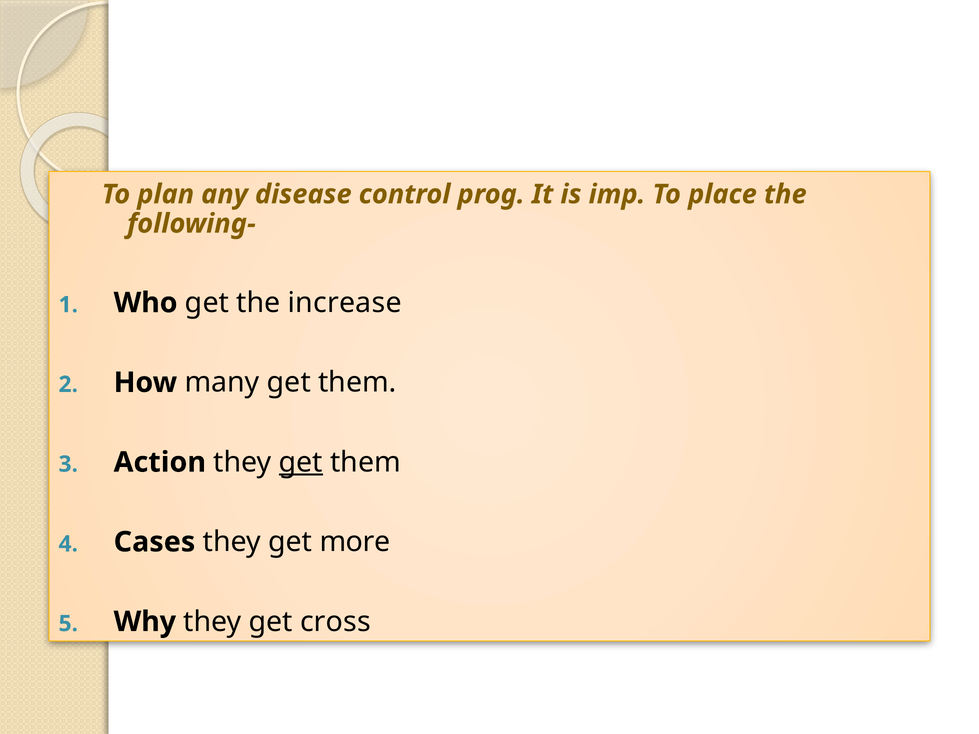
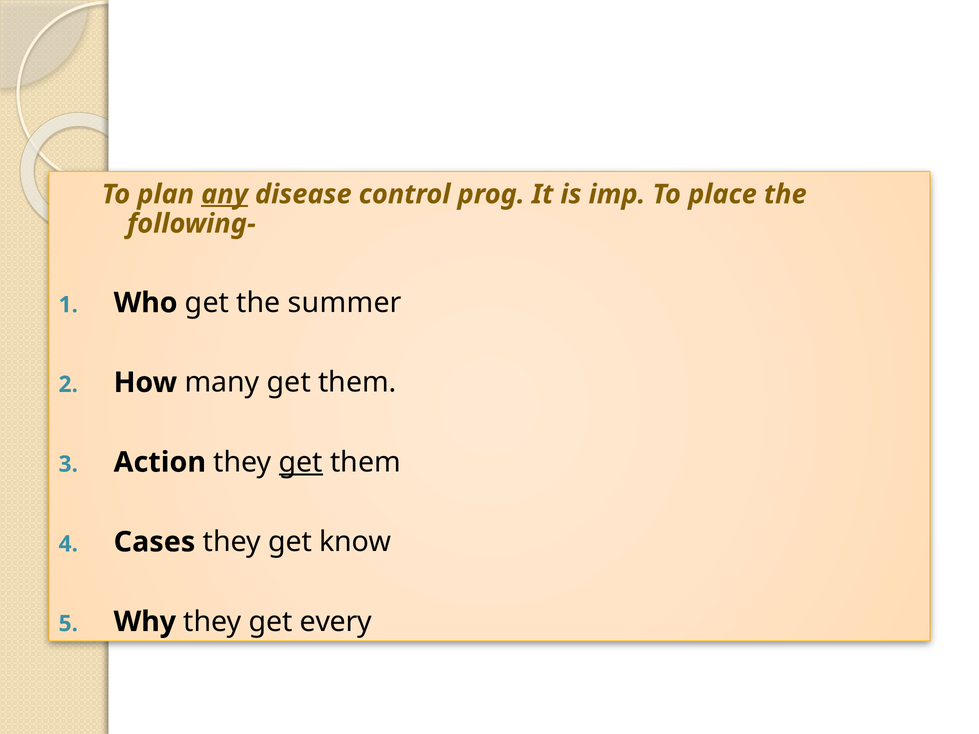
any underline: none -> present
increase: increase -> summer
more: more -> know
cross: cross -> every
